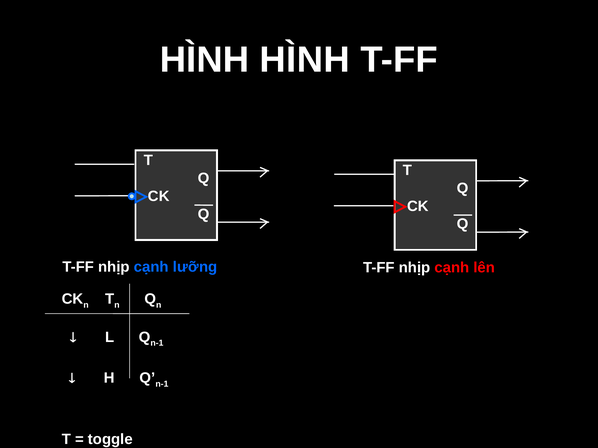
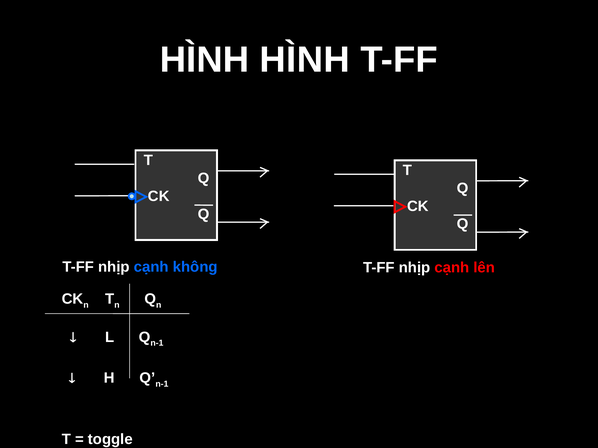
lưỡng: lưỡng -> không
